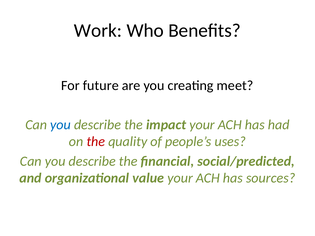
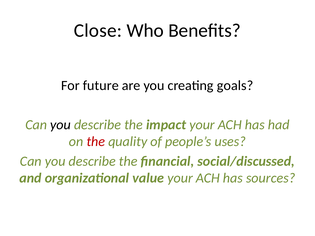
Work: Work -> Close
meet: meet -> goals
you at (61, 125) colour: blue -> black
social/predicted: social/predicted -> social/discussed
